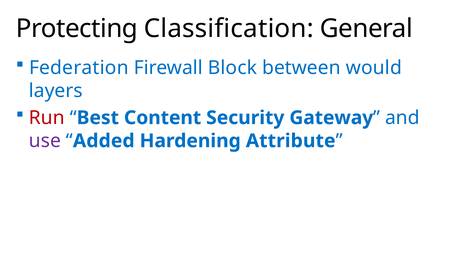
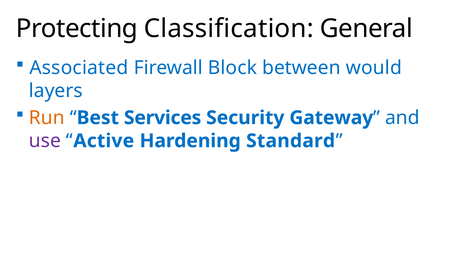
Federation: Federation -> Associated
Run colour: red -> orange
Content: Content -> Services
Added: Added -> Active
Attribute: Attribute -> Standard
